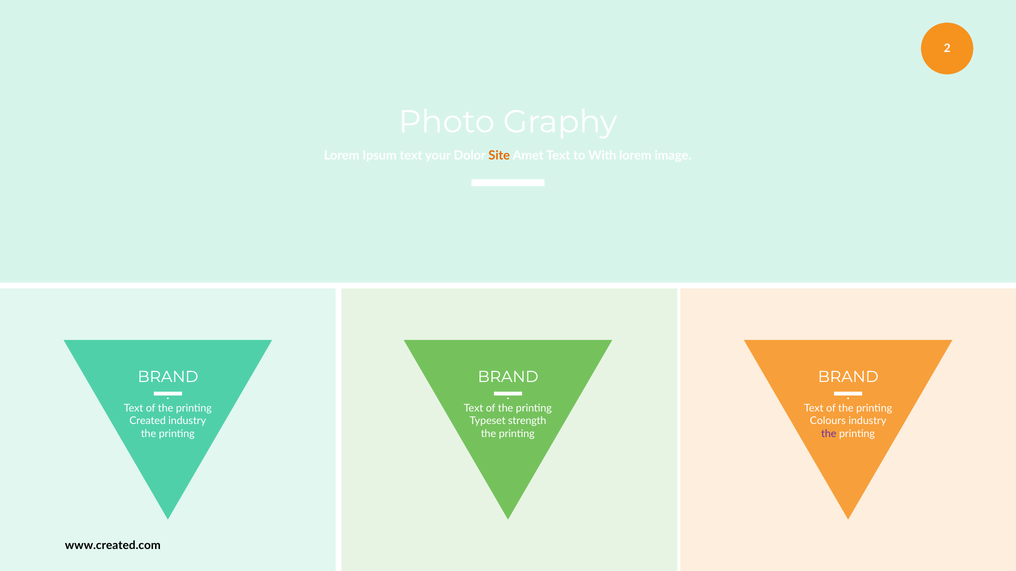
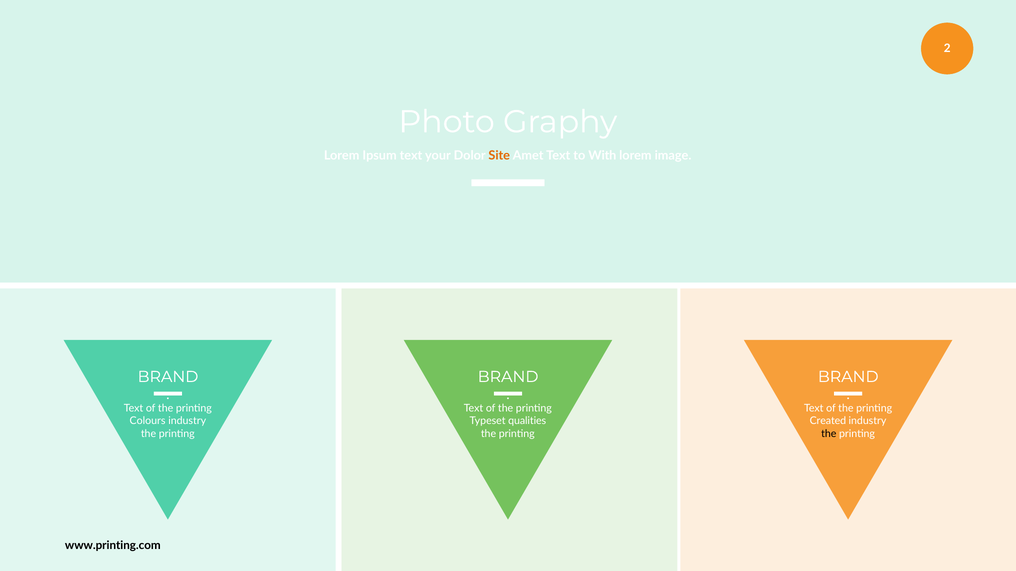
Created: Created -> Colours
strength: strength -> qualities
Colours: Colours -> Created
the at (829, 434) colour: purple -> black
www.created.com: www.created.com -> www.printing.com
